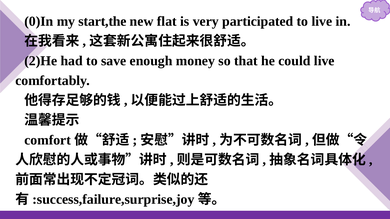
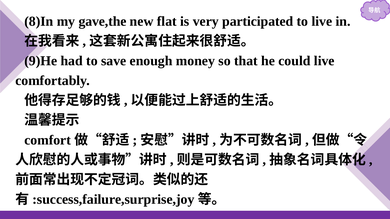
0)In: 0)In -> 8)In
start,the: start,the -> gave,the
2)He: 2)He -> 9)He
